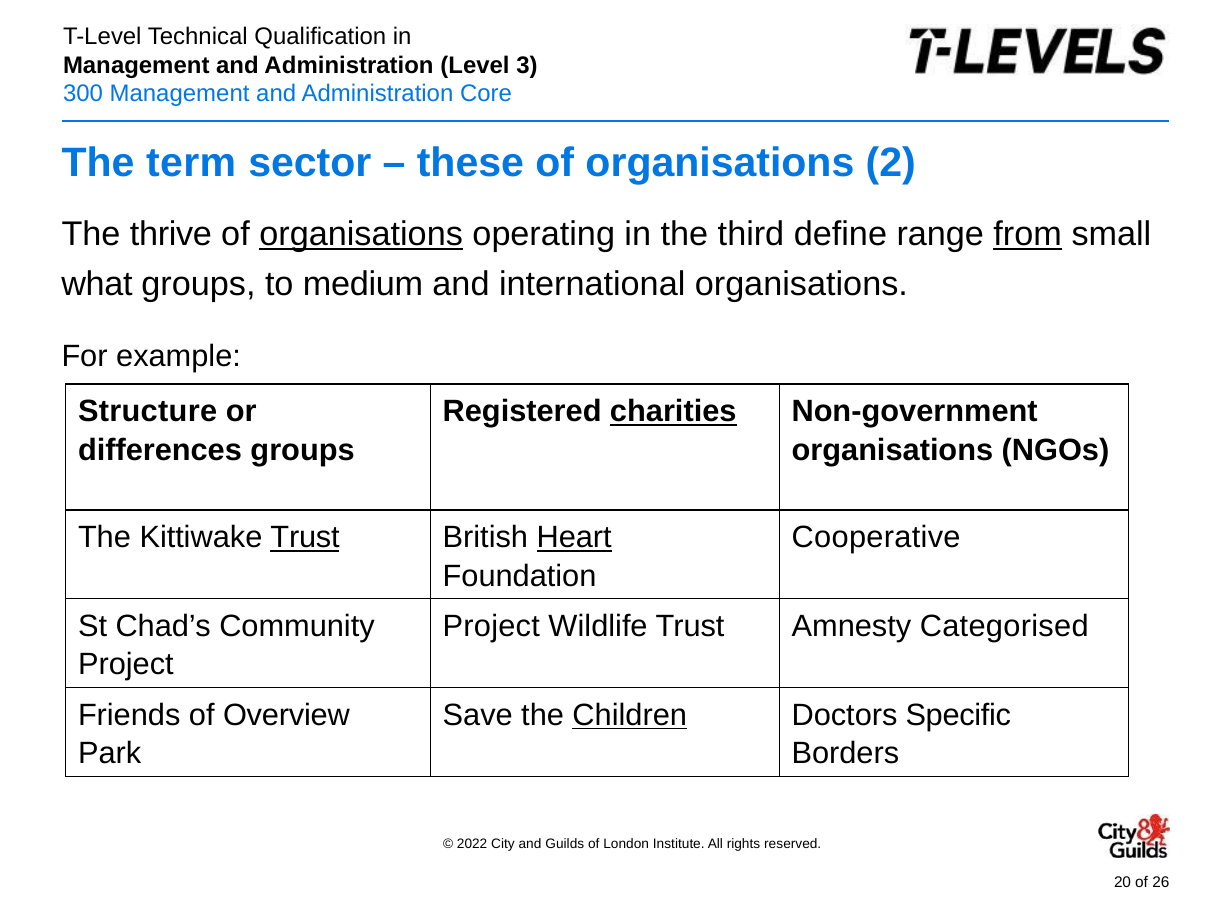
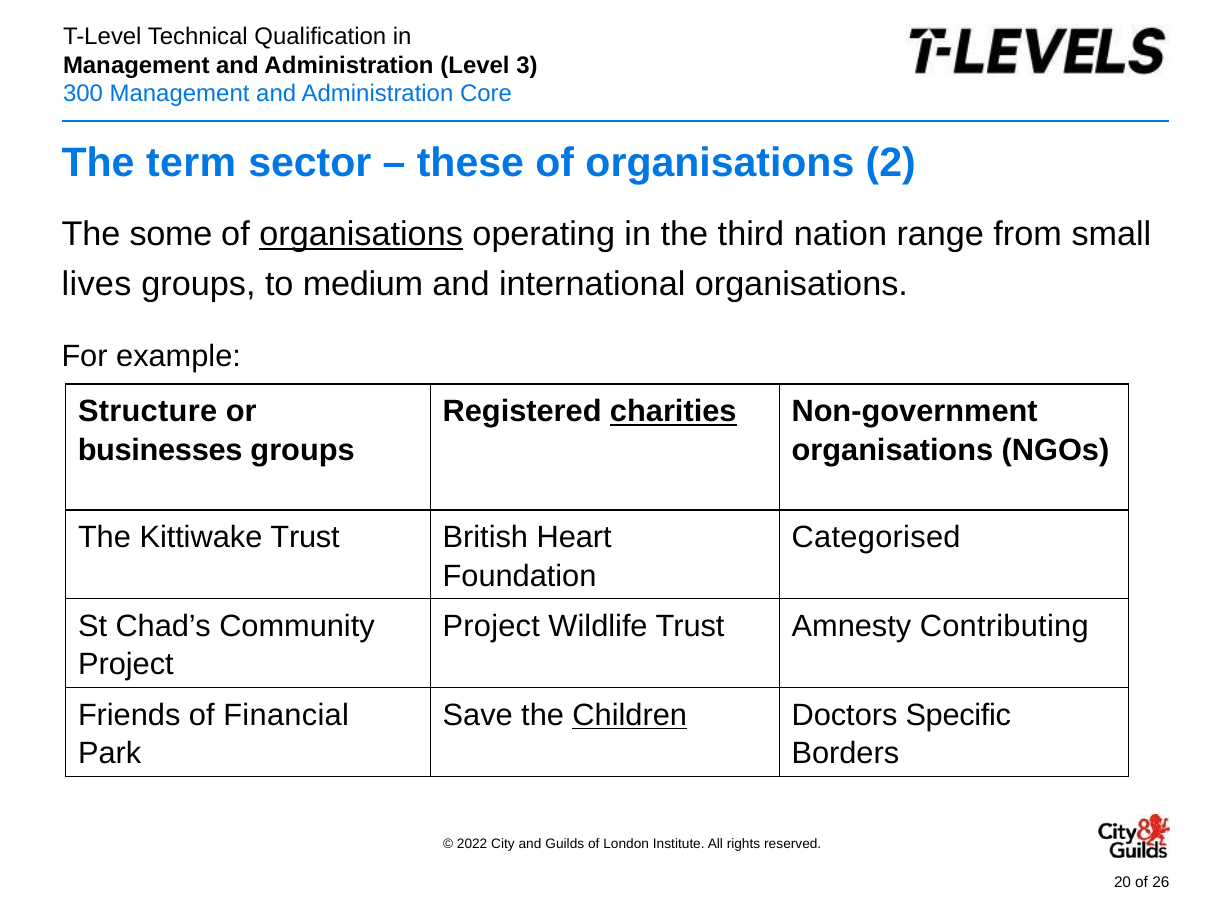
thrive: thrive -> some
define: define -> nation
from underline: present -> none
what: what -> lives
differences: differences -> businesses
Trust at (305, 538) underline: present -> none
Heart underline: present -> none
Cooperative: Cooperative -> Categorised
Categorised: Categorised -> Contributing
Overview: Overview -> Financial
